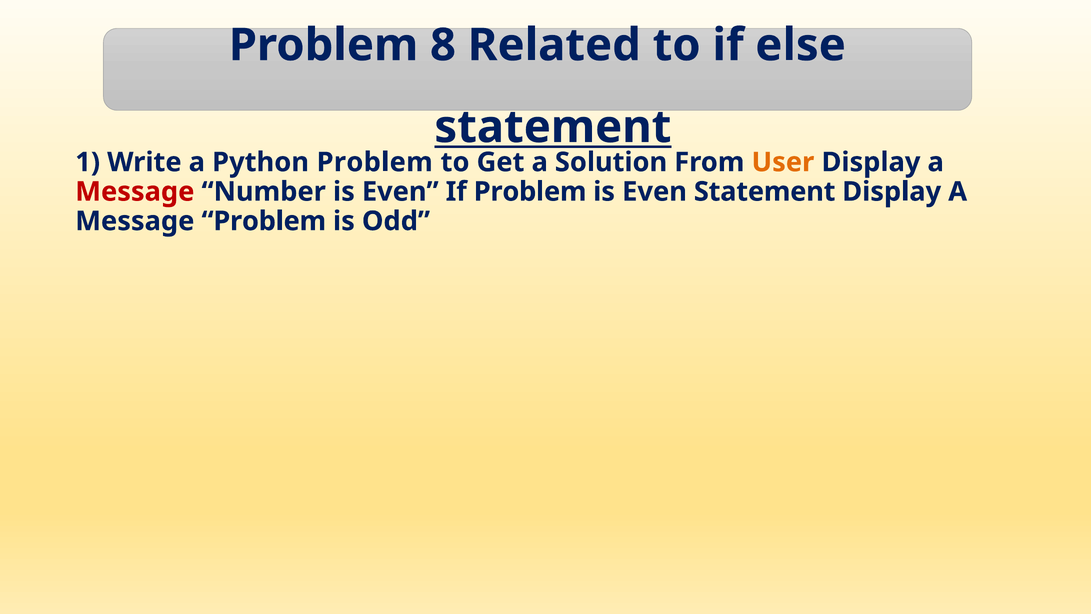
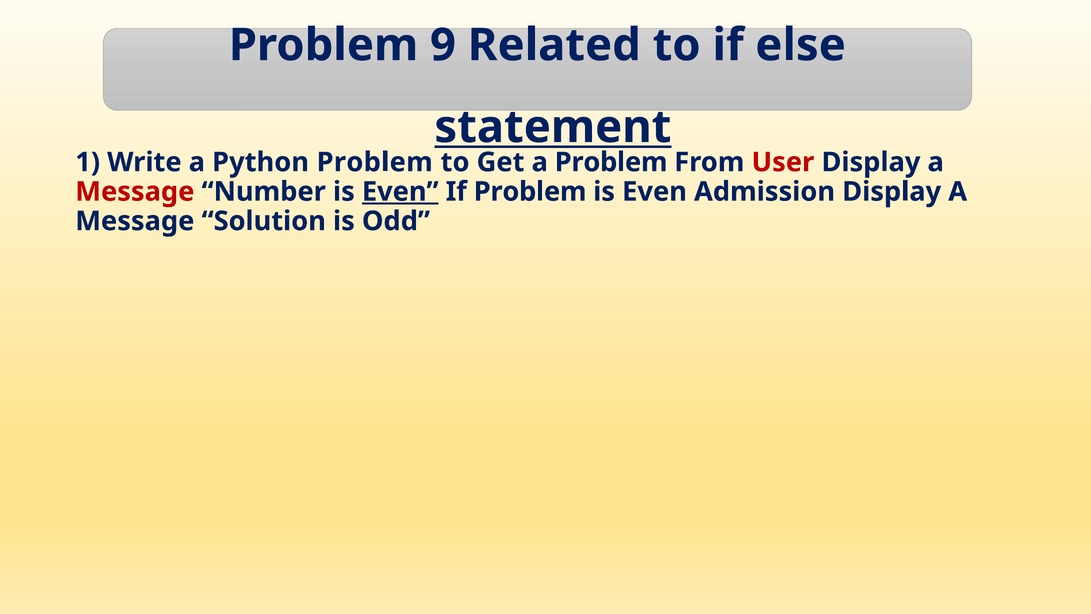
8: 8 -> 9
a Solution: Solution -> Problem
User colour: orange -> red
Even at (400, 192) underline: none -> present
Even Statement: Statement -> Admission
Message Problem: Problem -> Solution
